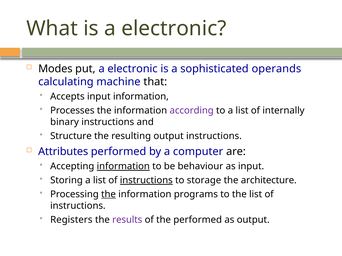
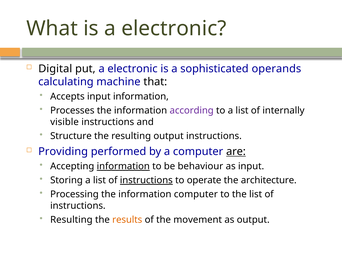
Modes: Modes -> Digital
binary: binary -> visible
Attributes: Attributes -> Providing
are underline: none -> present
storage: storage -> operate
the at (108, 195) underline: present -> none
information programs: programs -> computer
Registers at (71, 220): Registers -> Resulting
results colour: purple -> orange
the performed: performed -> movement
